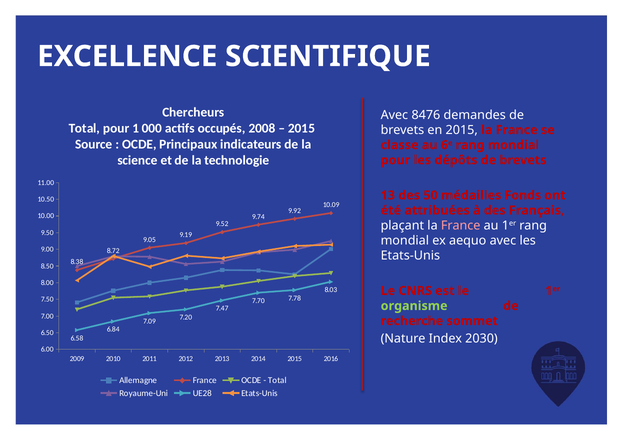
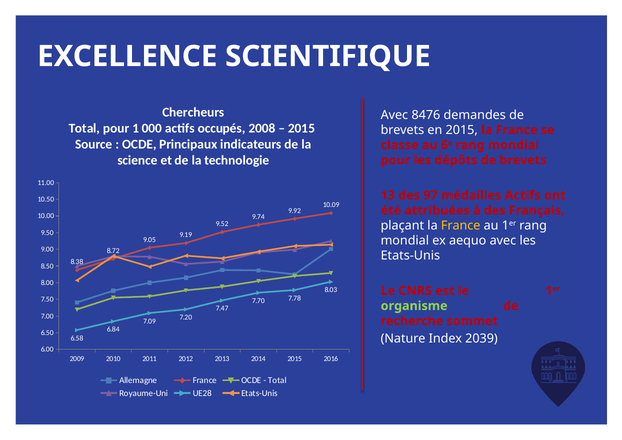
50: 50 -> 97
médailles Fonds: Fonds -> Actifs
France at (461, 225) colour: pink -> yellow
2030: 2030 -> 2039
